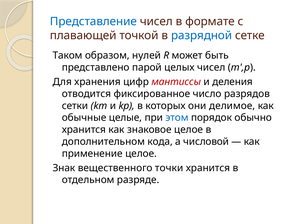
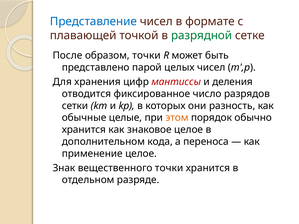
разрядной colour: blue -> green
Таком: Таком -> После
образом нулей: нулей -> точки
делимое: делимое -> разность
этом colour: blue -> orange
числовой: числовой -> переноса
